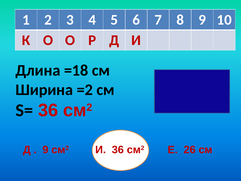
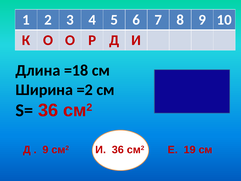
26: 26 -> 19
